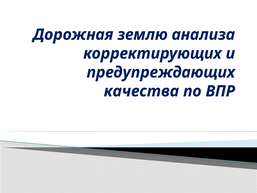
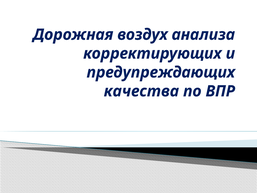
землю: землю -> воздух
